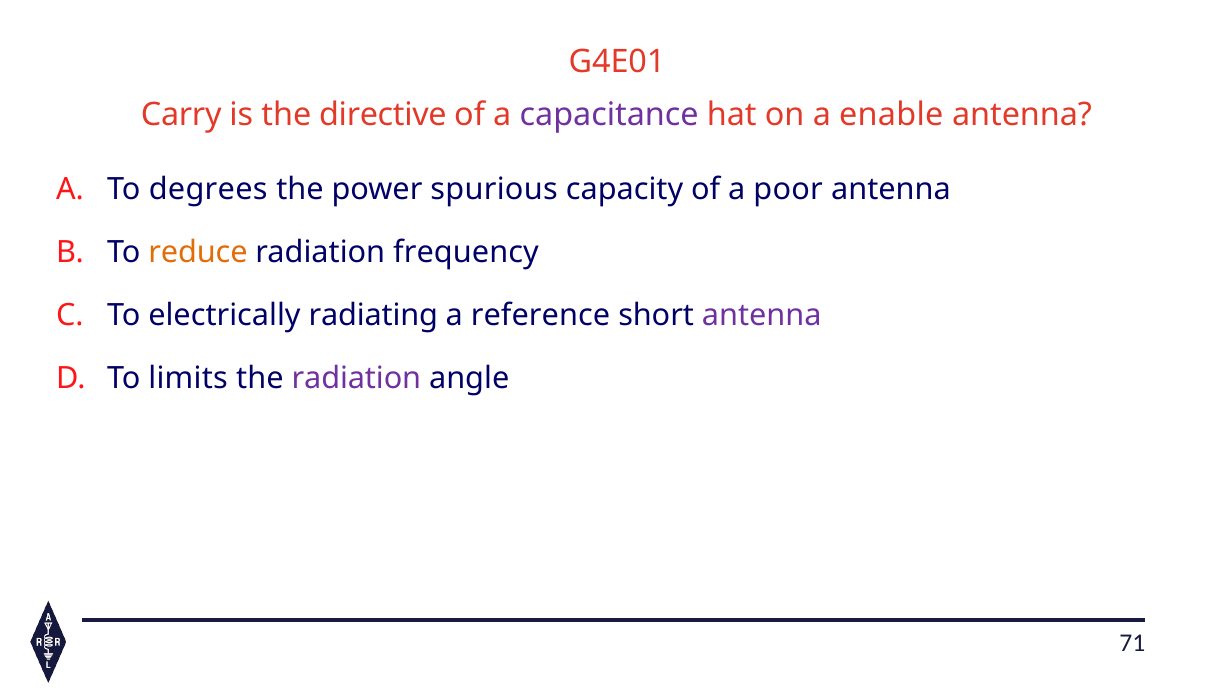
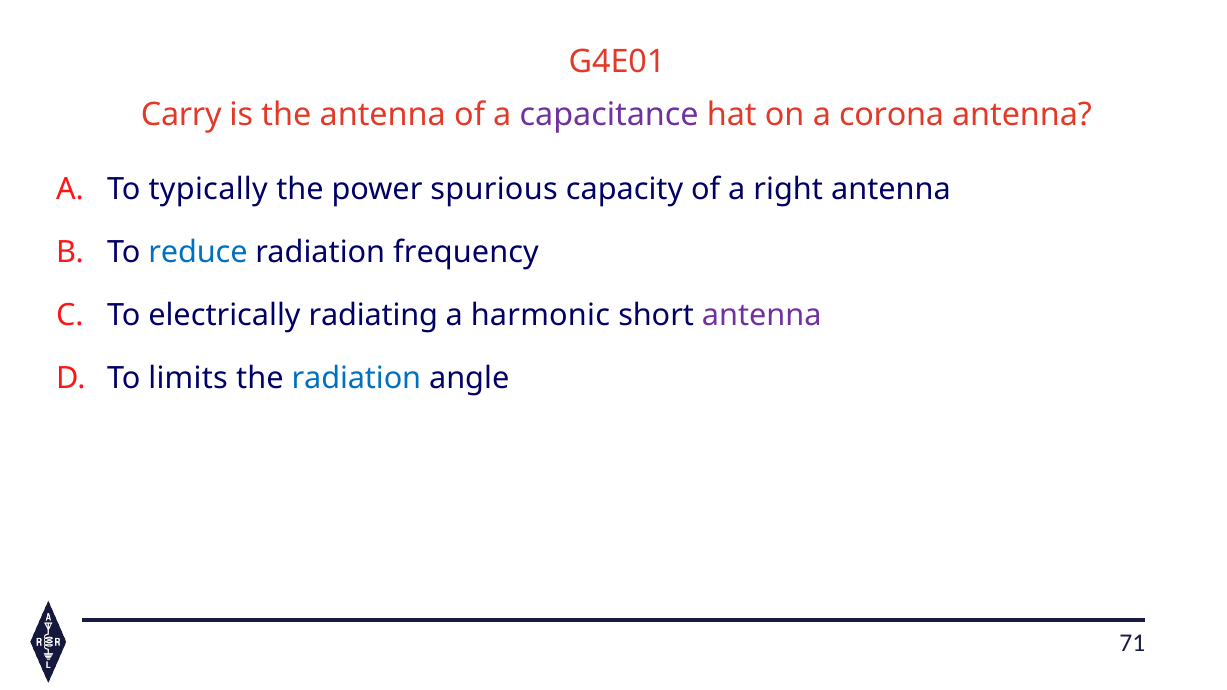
the directive: directive -> antenna
enable: enable -> corona
degrees: degrees -> typically
poor: poor -> right
reduce colour: orange -> blue
reference: reference -> harmonic
radiation at (356, 378) colour: purple -> blue
